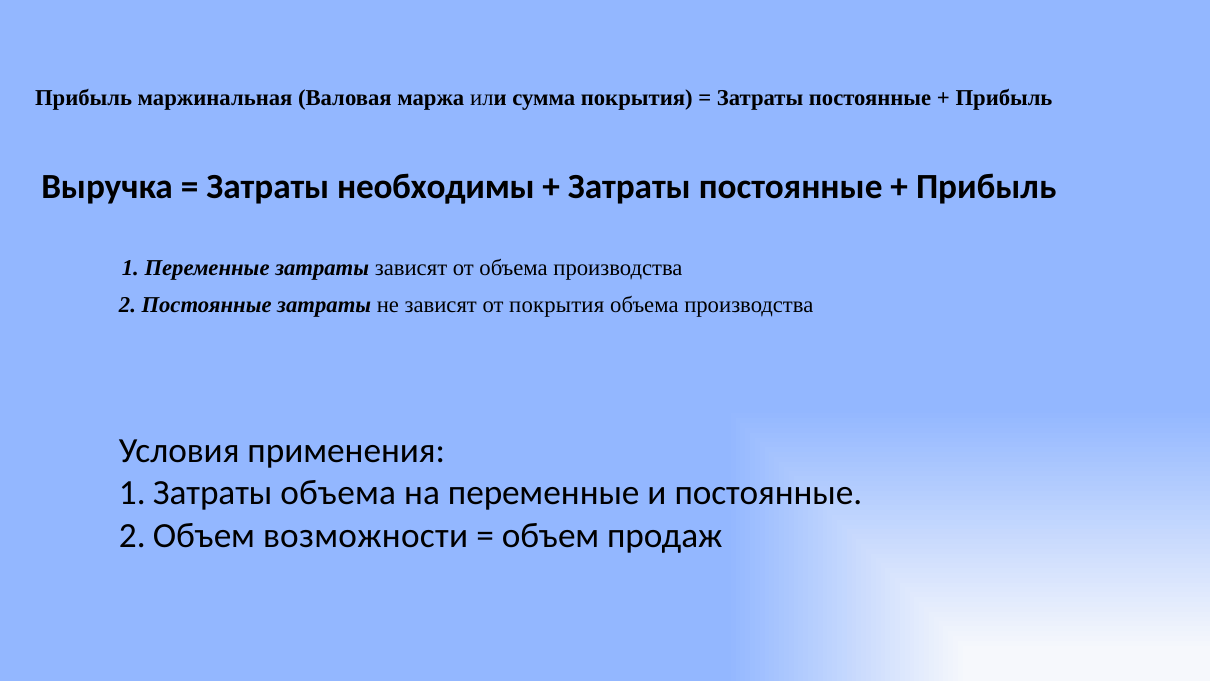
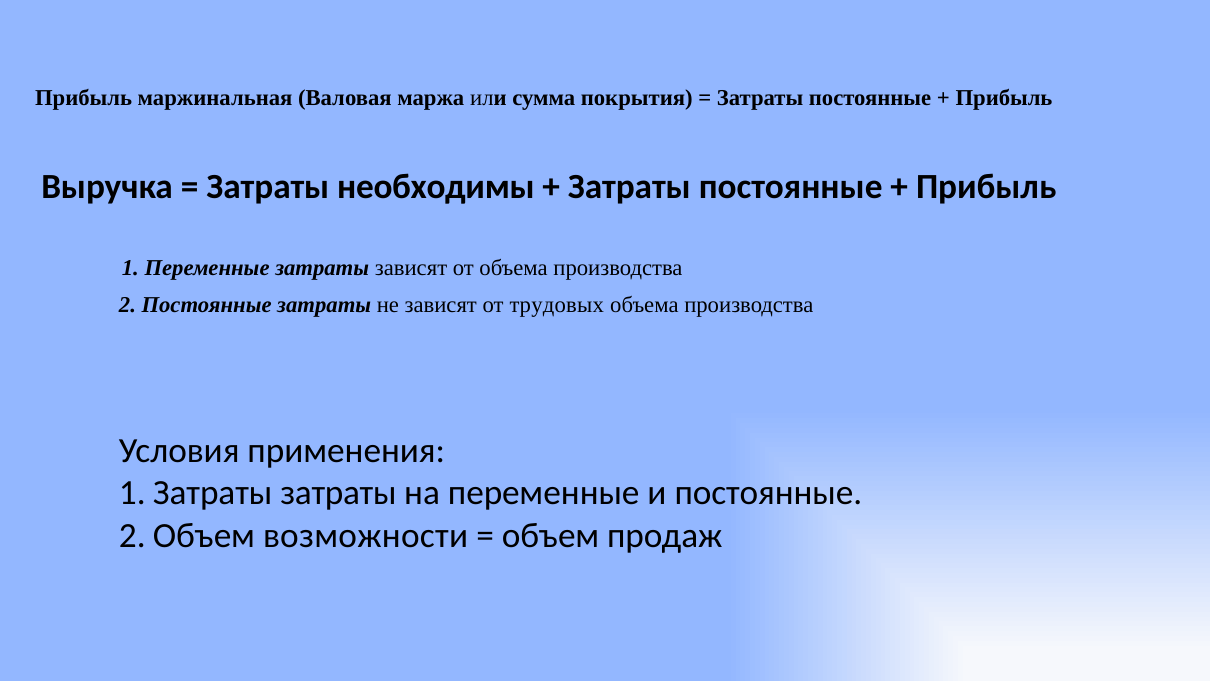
от покрытия: покрытия -> трудовых
объема at (338, 493): объема -> затраты
